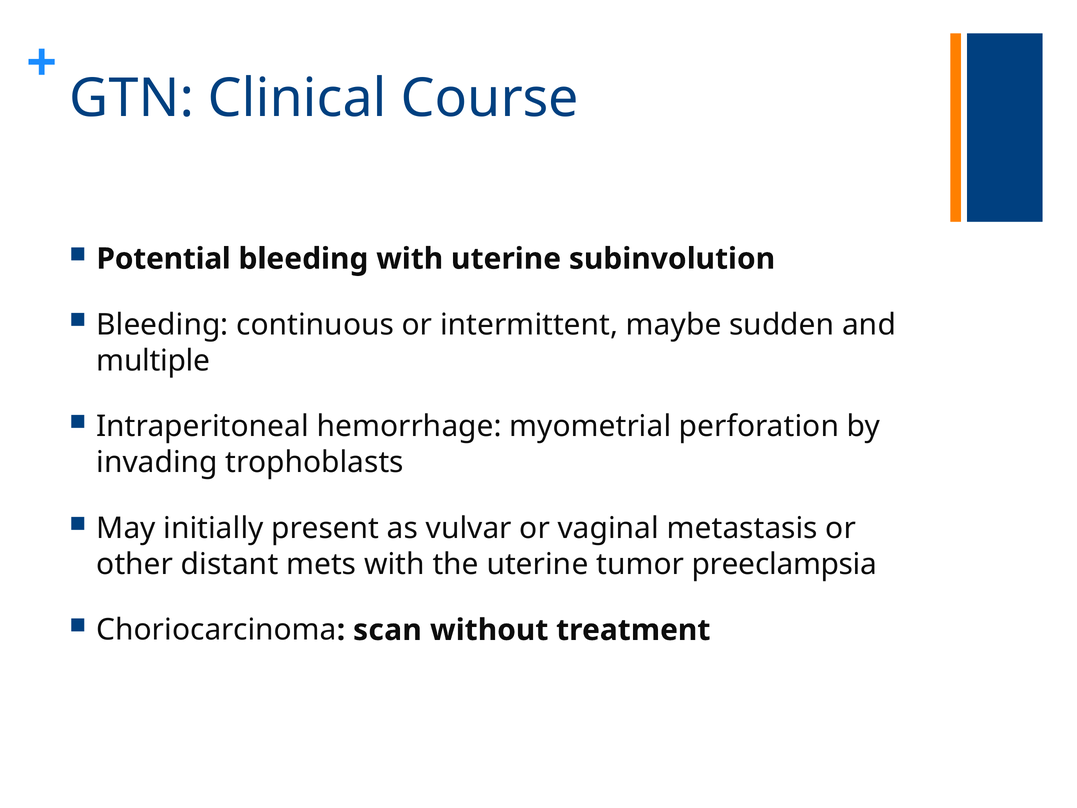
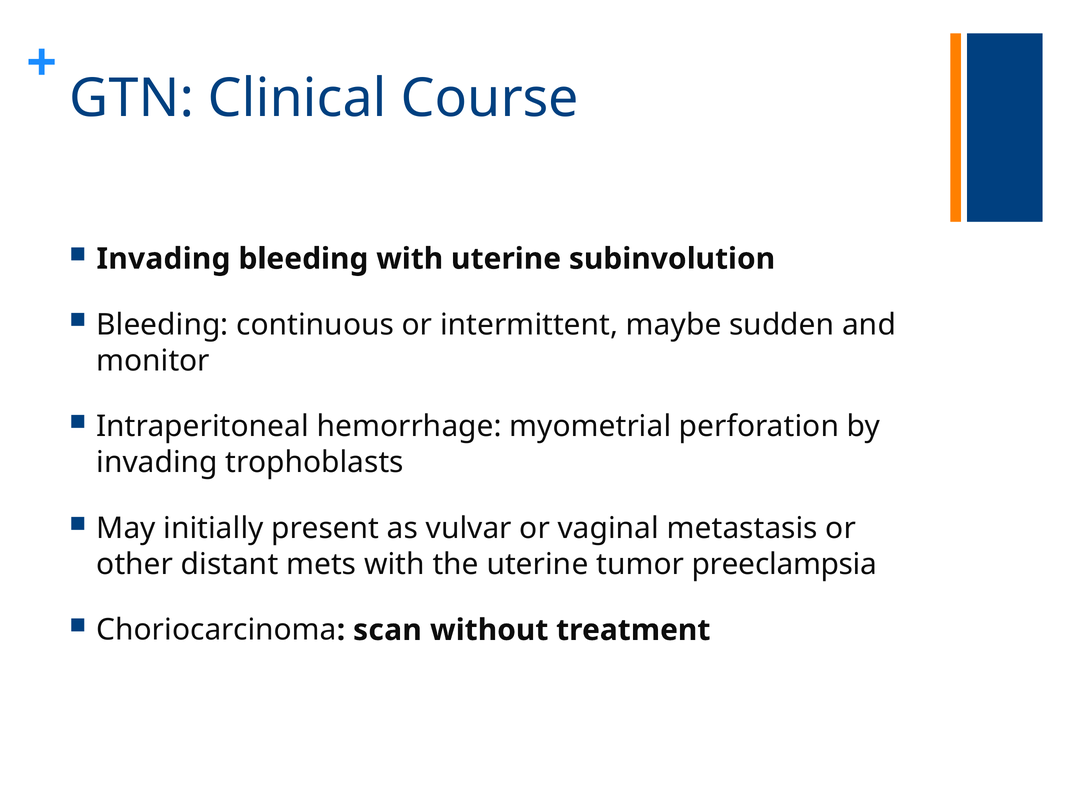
Potential at (164, 259): Potential -> Invading
multiple: multiple -> monitor
